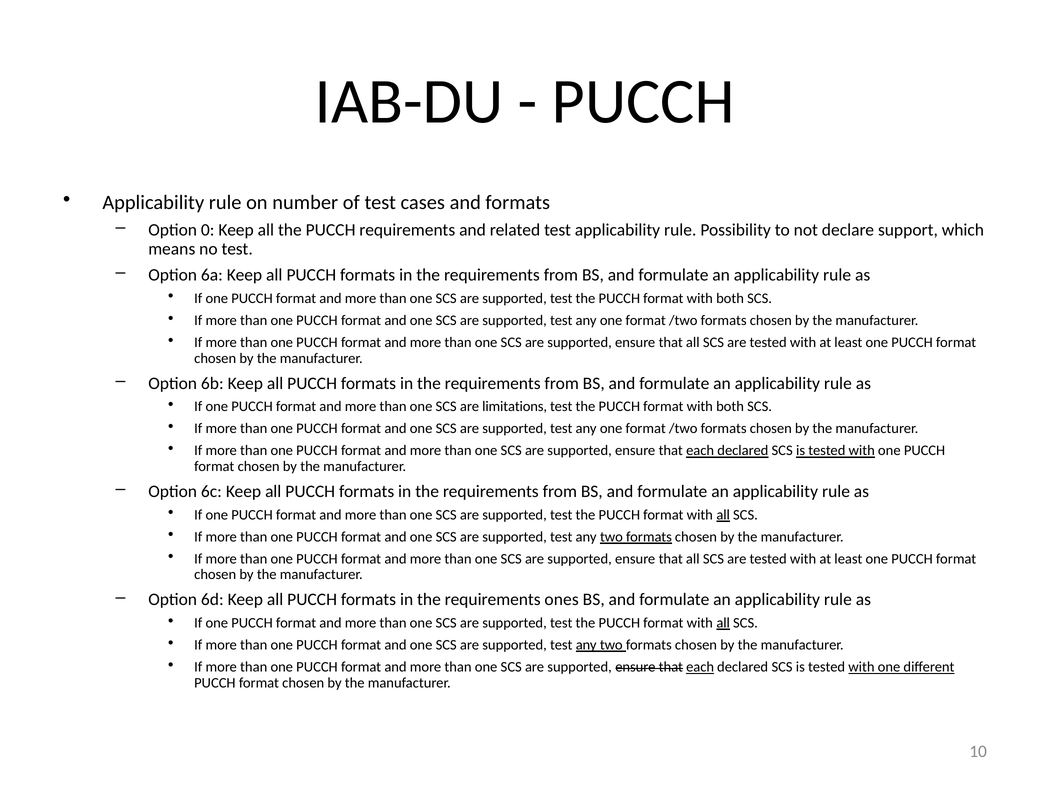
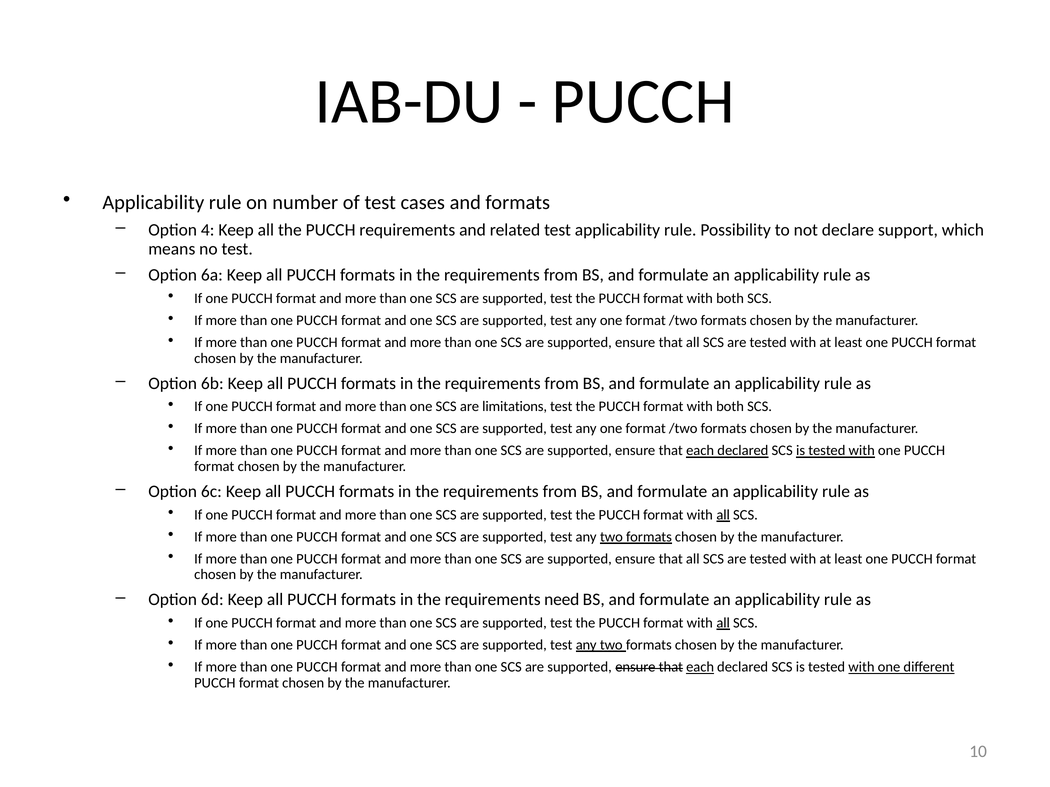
0: 0 -> 4
ones: ones -> need
